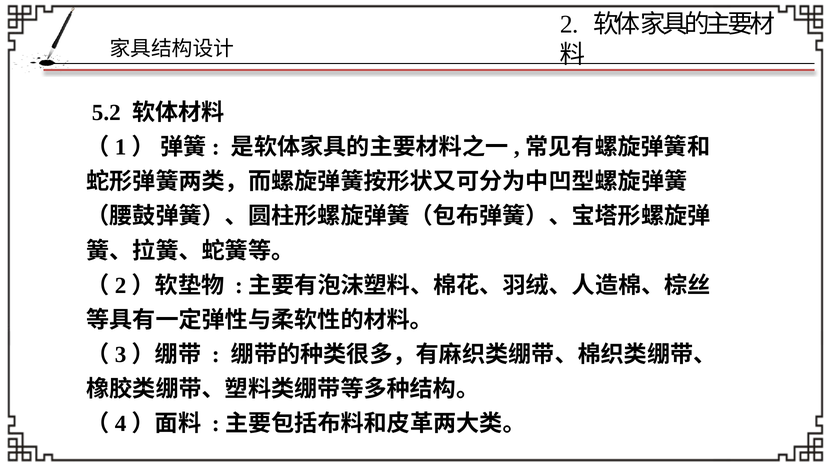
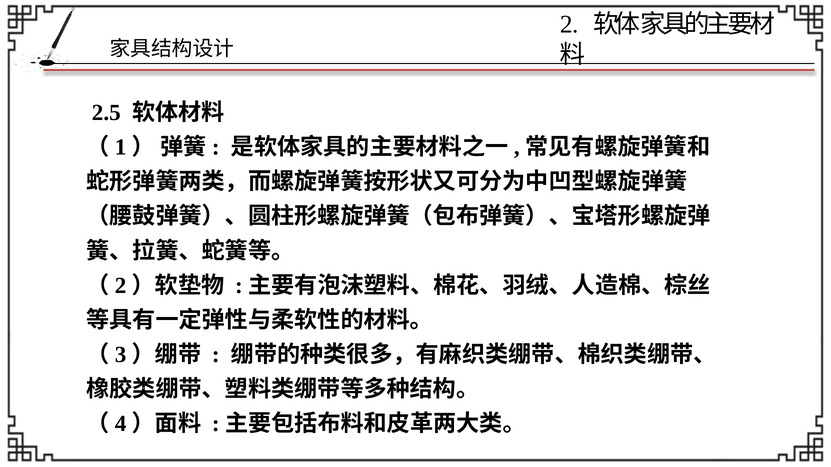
5.2: 5.2 -> 2.5
